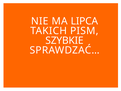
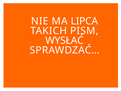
SZYBKIE: SZYBKIE -> WYSŁAĆ
